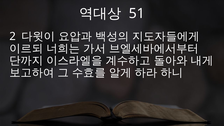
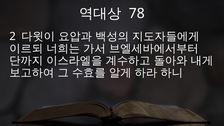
51: 51 -> 78
